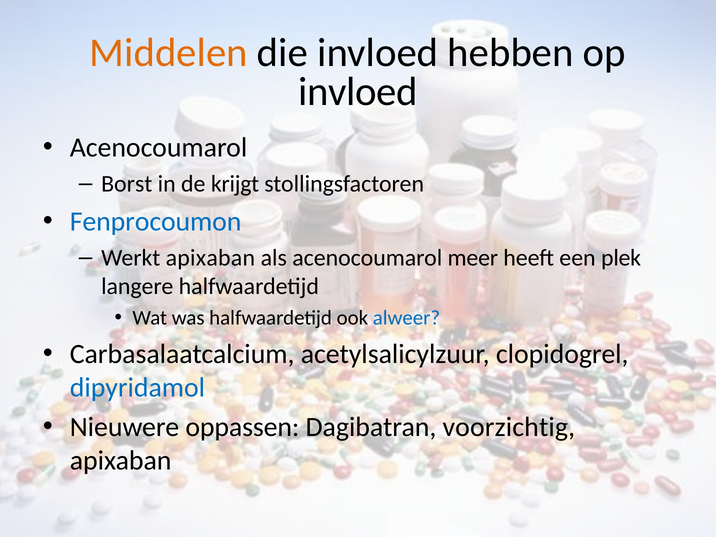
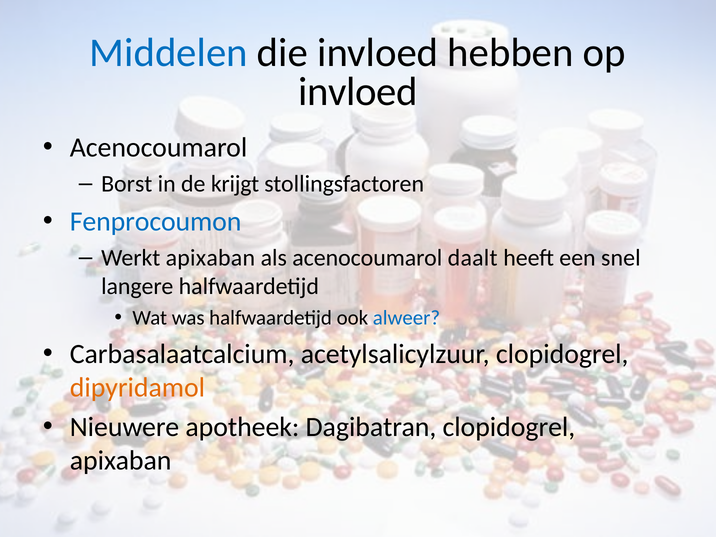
Middelen colour: orange -> blue
meer: meer -> daalt
plek: plek -> snel
dipyridamol colour: blue -> orange
oppassen: oppassen -> apotheek
Dagibatran voorzichtig: voorzichtig -> clopidogrel
